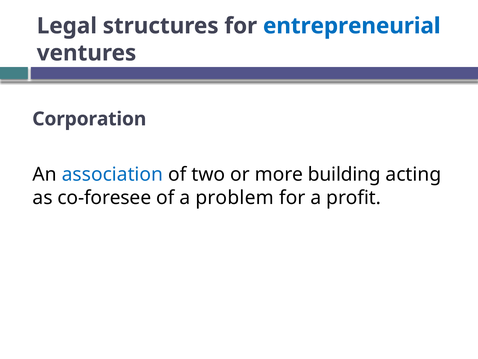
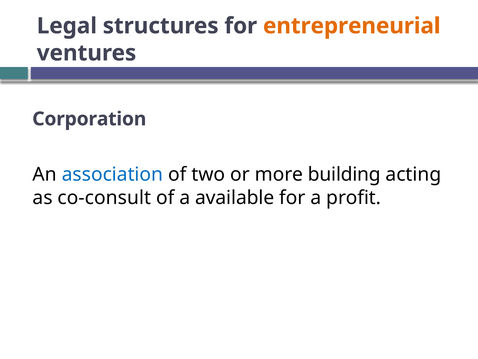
entrepreneurial colour: blue -> orange
co-foresee: co-foresee -> co-consult
problem: problem -> available
